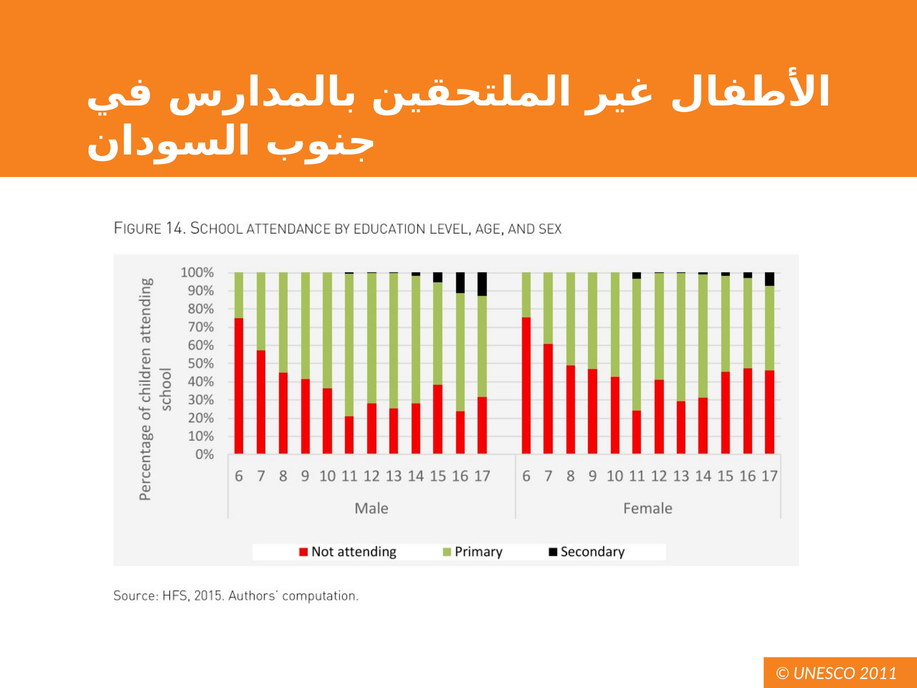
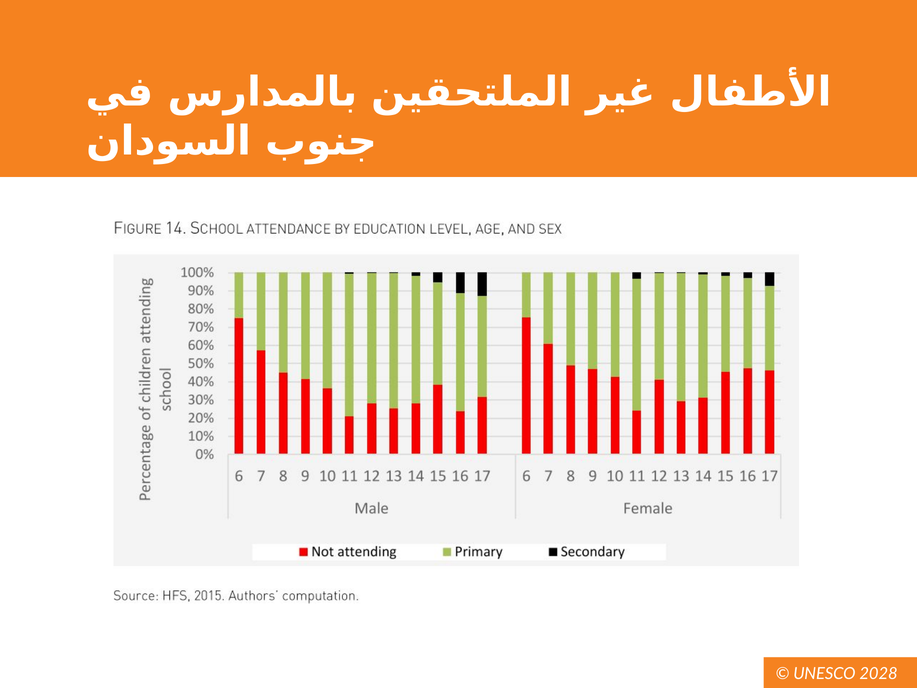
2011: 2011 -> 2028
